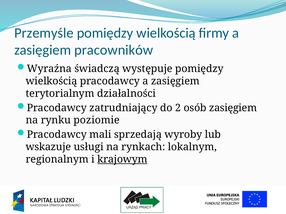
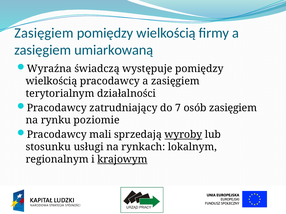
Przemyśle at (44, 33): Przemyśle -> Zasięgiem
pracowników: pracowników -> umiarkowaną
2: 2 -> 7
wyroby underline: none -> present
wskazuje: wskazuje -> stosunku
